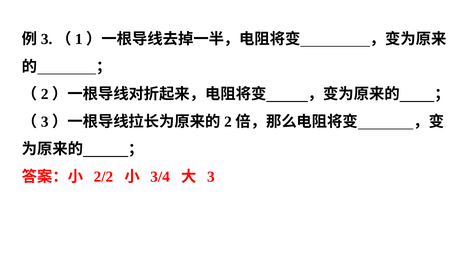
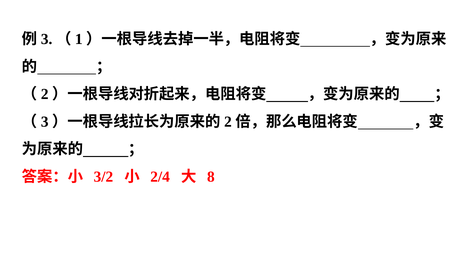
2/2: 2/2 -> 3/2
3/4: 3/4 -> 2/4
3: 3 -> 8
